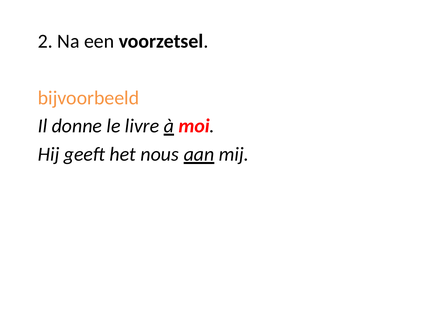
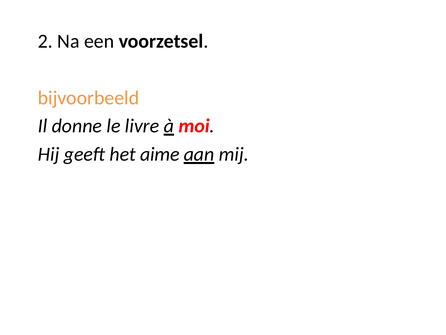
nous: nous -> aime
